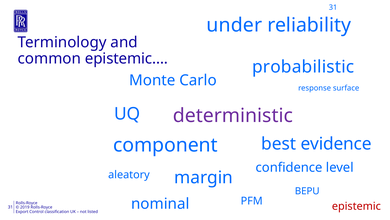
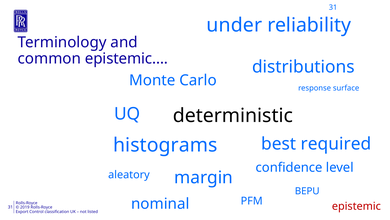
probabilistic: probabilistic -> distributions
deterministic colour: purple -> black
evidence: evidence -> required
component: component -> histograms
